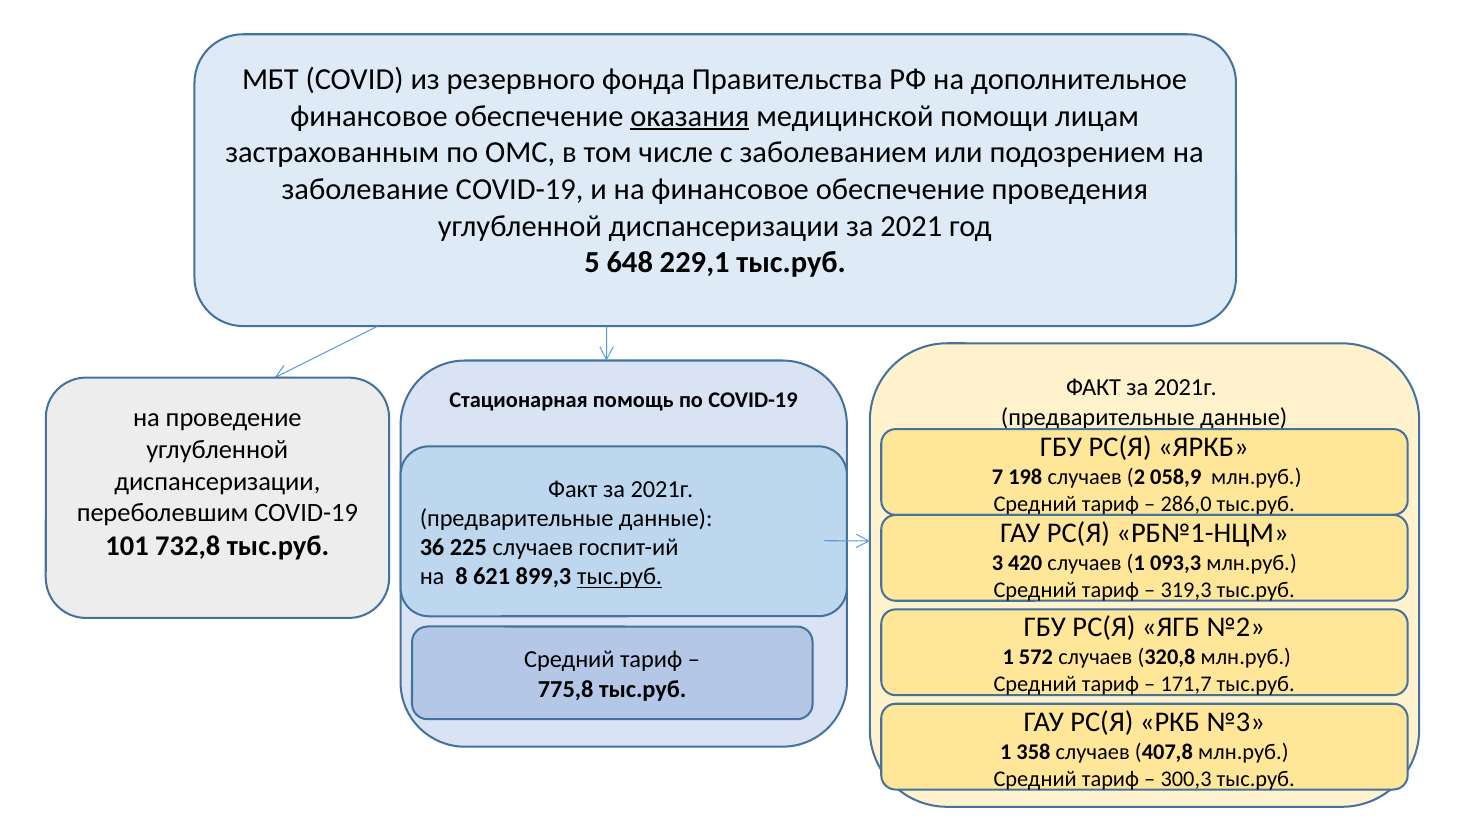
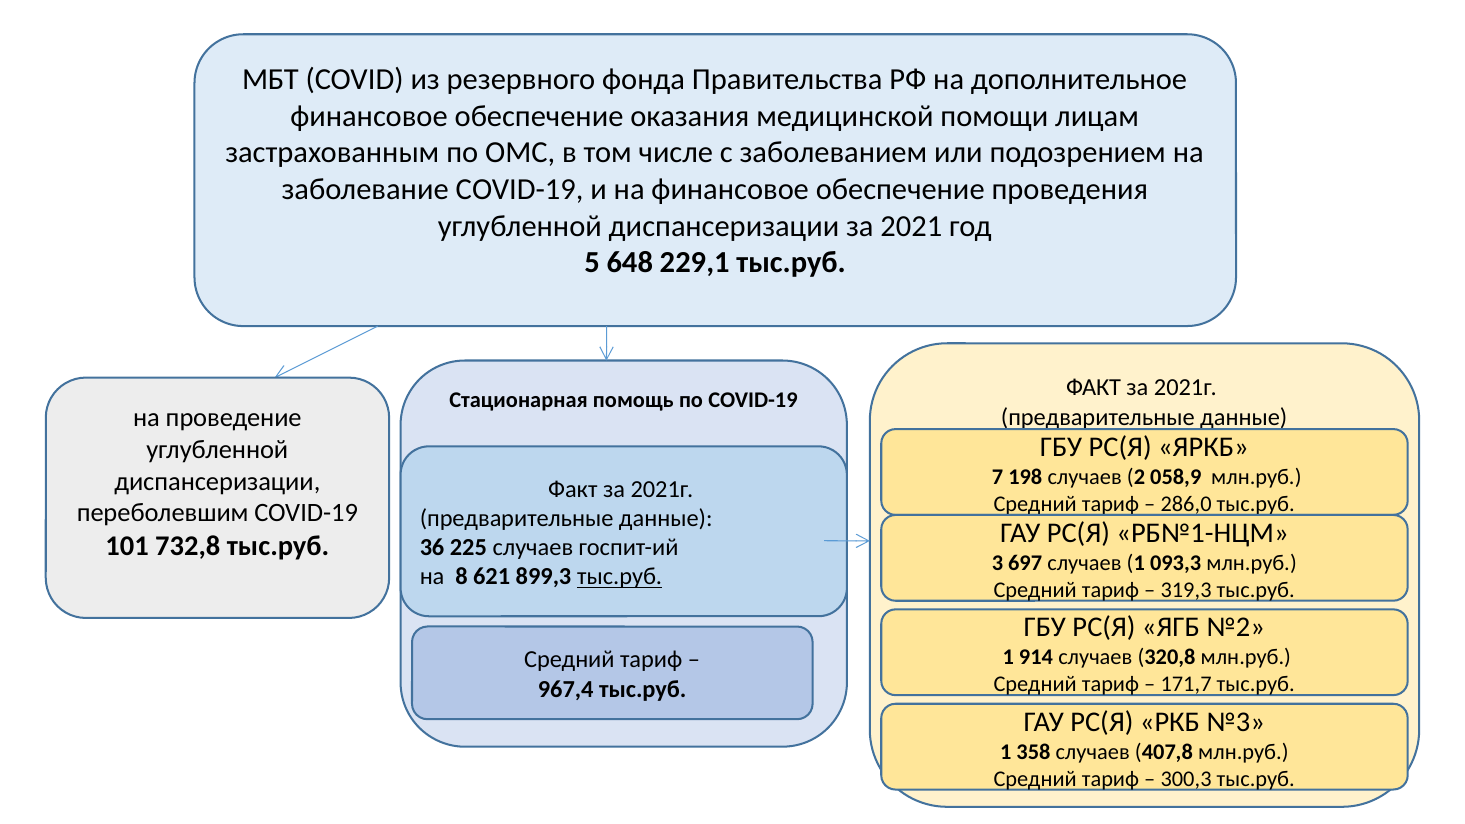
оказания underline: present -> none
420: 420 -> 697
572: 572 -> 914
775,8: 775,8 -> 967,4
